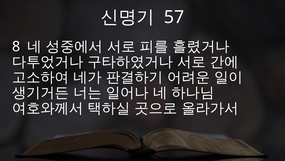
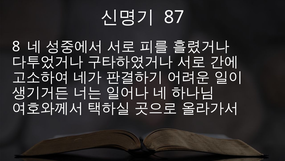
57: 57 -> 87
